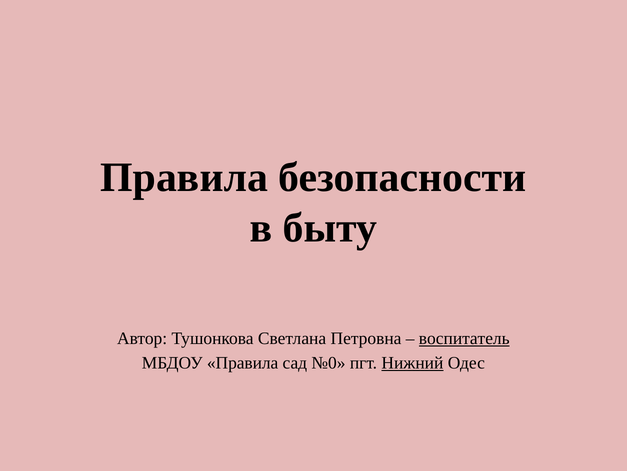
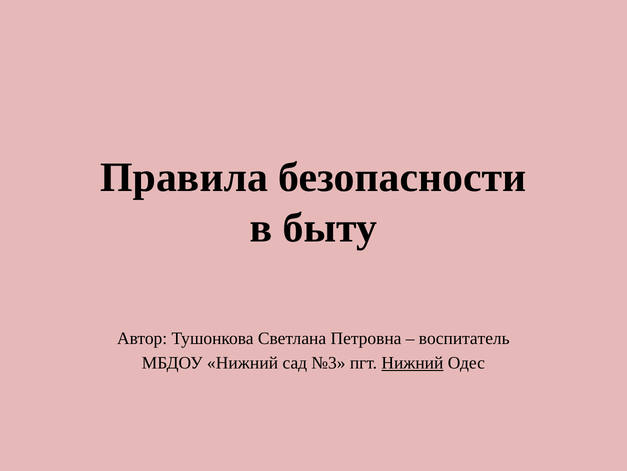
воспитатель underline: present -> none
МБДОУ Правила: Правила -> Нижний
№0: №0 -> №3
